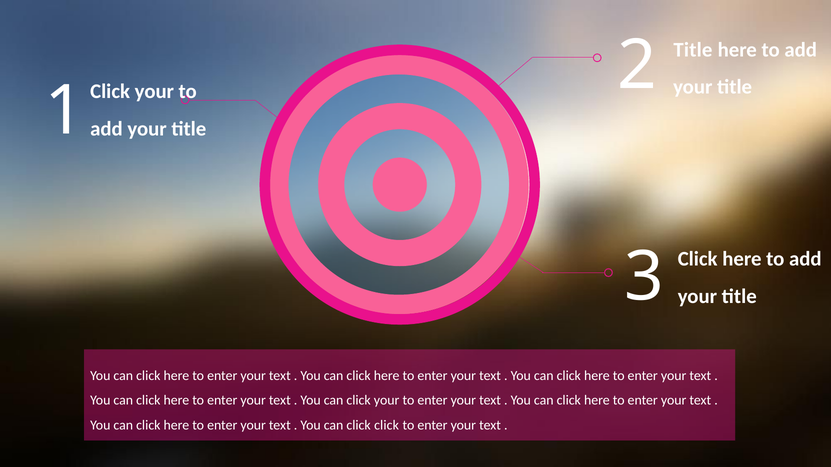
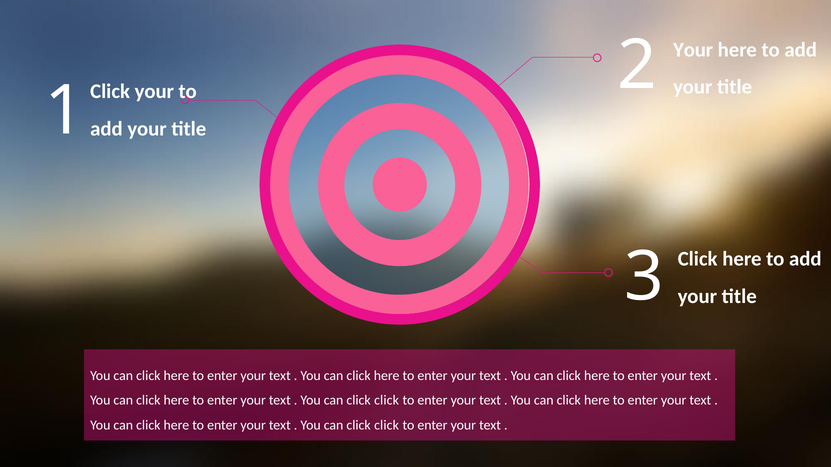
Title at (693, 50): Title -> Your
your at (387, 401): your -> click
